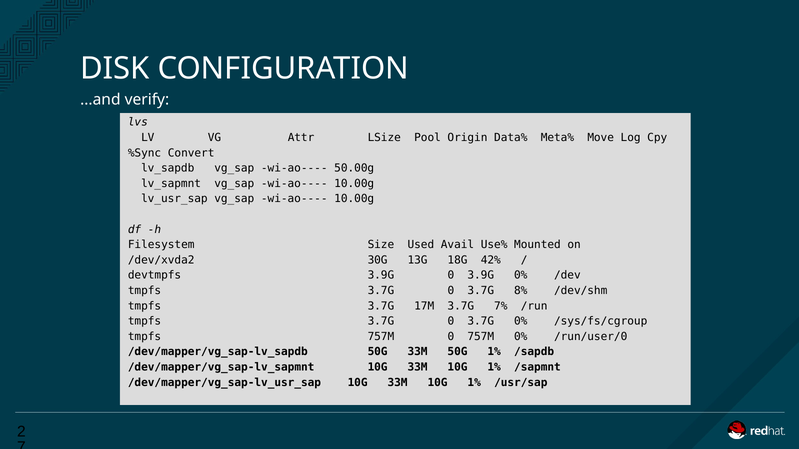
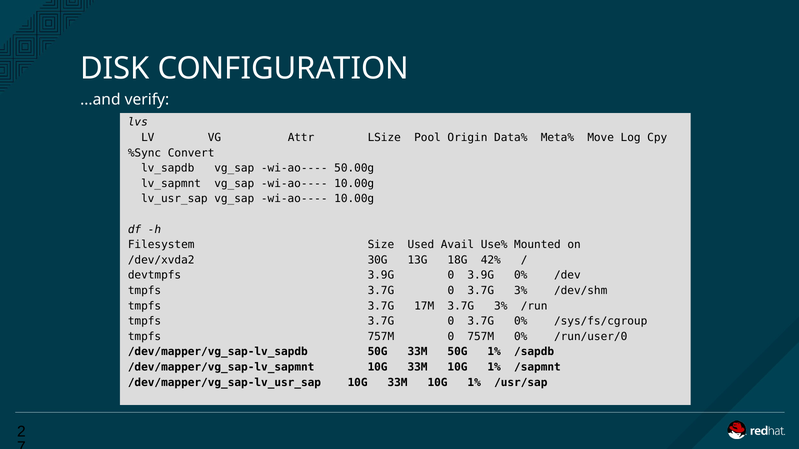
0 3.7G 8%: 8% -> 3%
17M 3.7G 7%: 7% -> 3%
